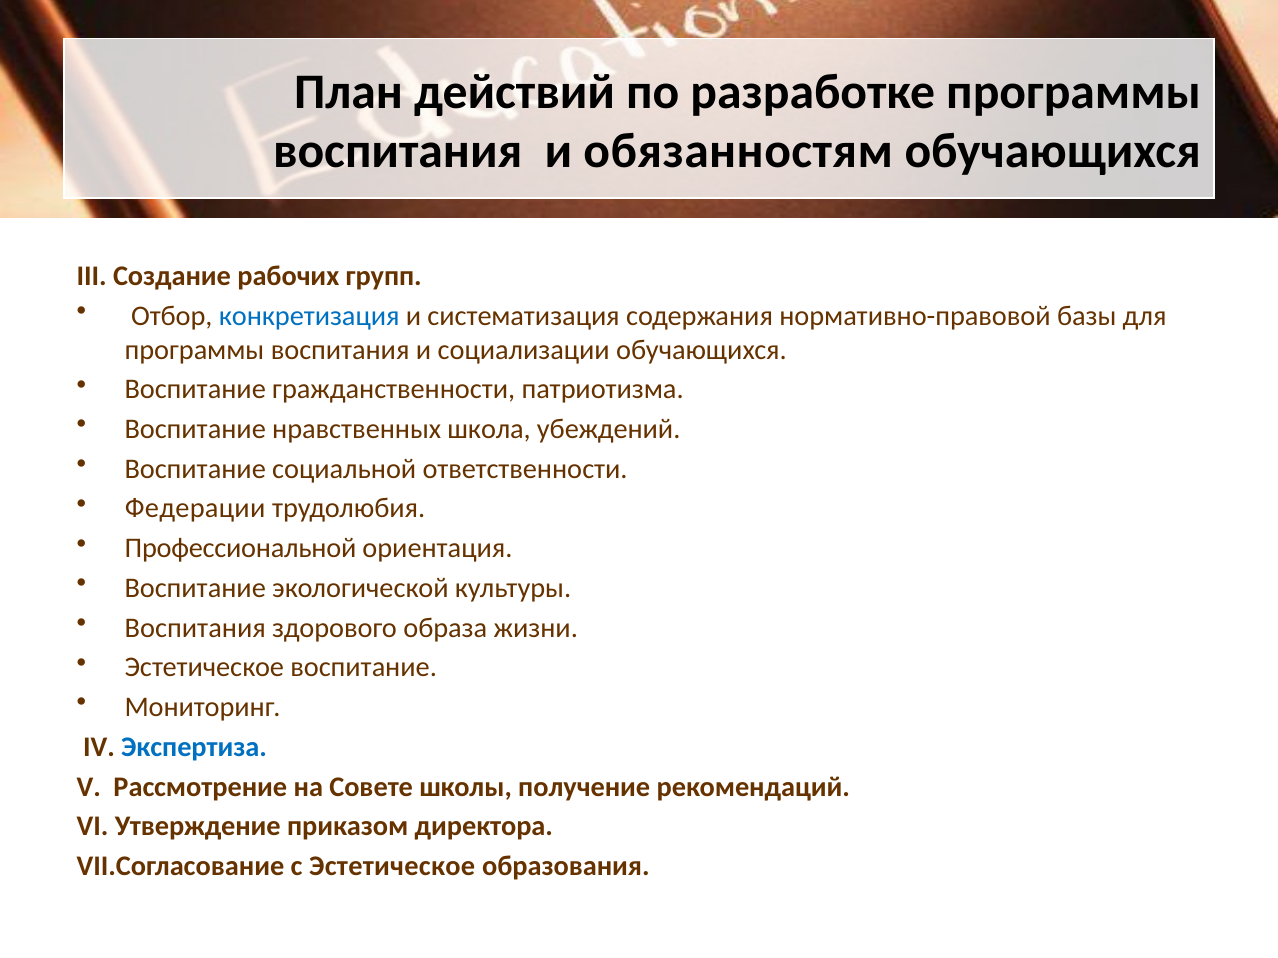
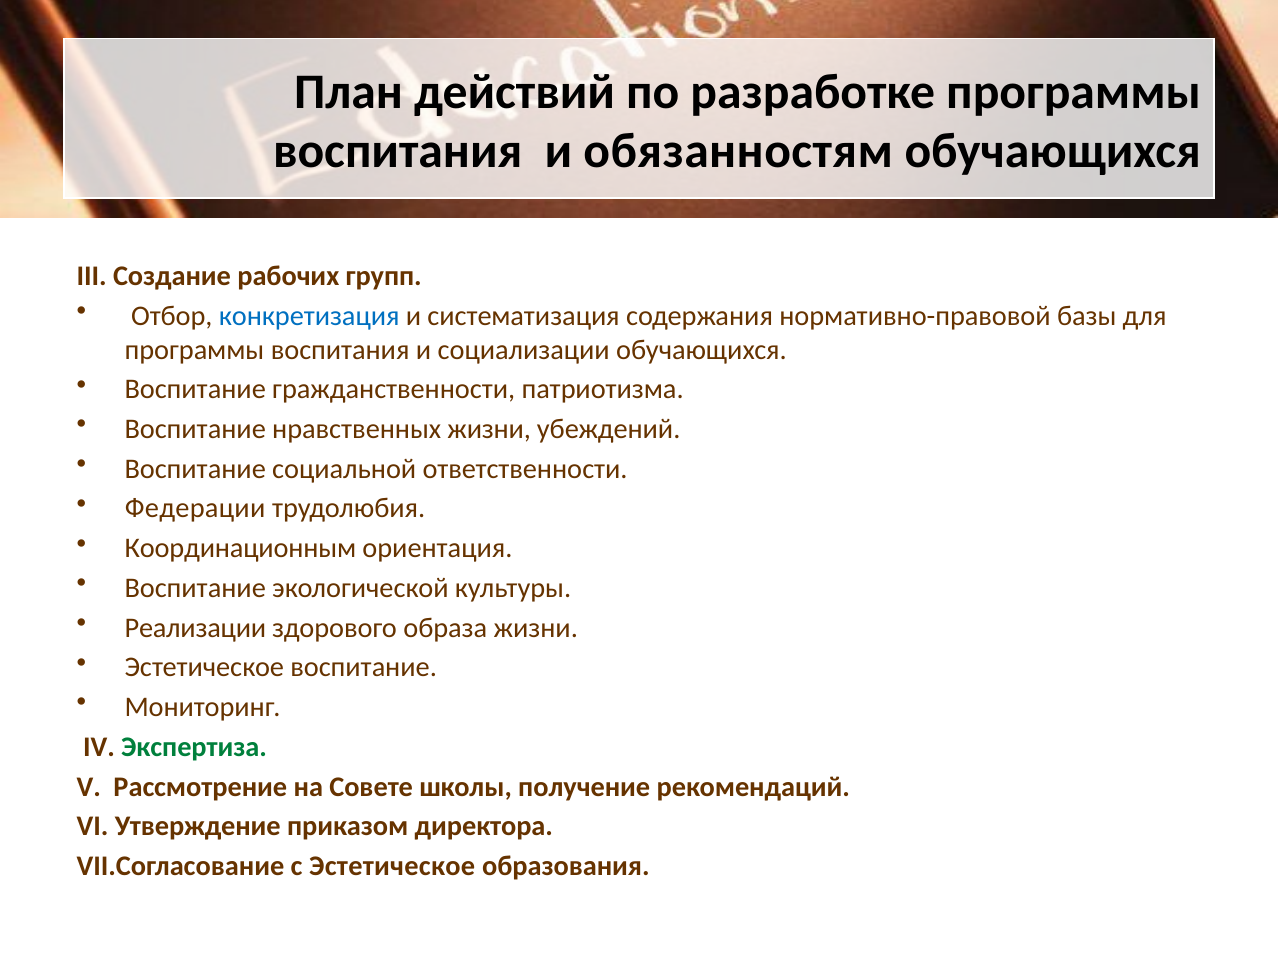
нравственных школа: школа -> жизни
Профессиональной: Профессиональной -> Координационным
Воспитания at (195, 628): Воспитания -> Реализации
Экспертиза colour: blue -> green
